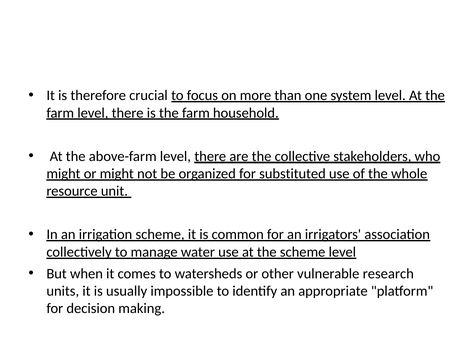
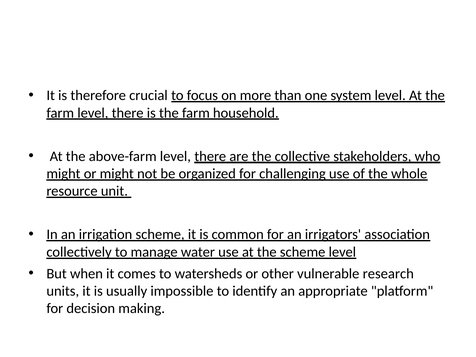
substituted: substituted -> challenging
